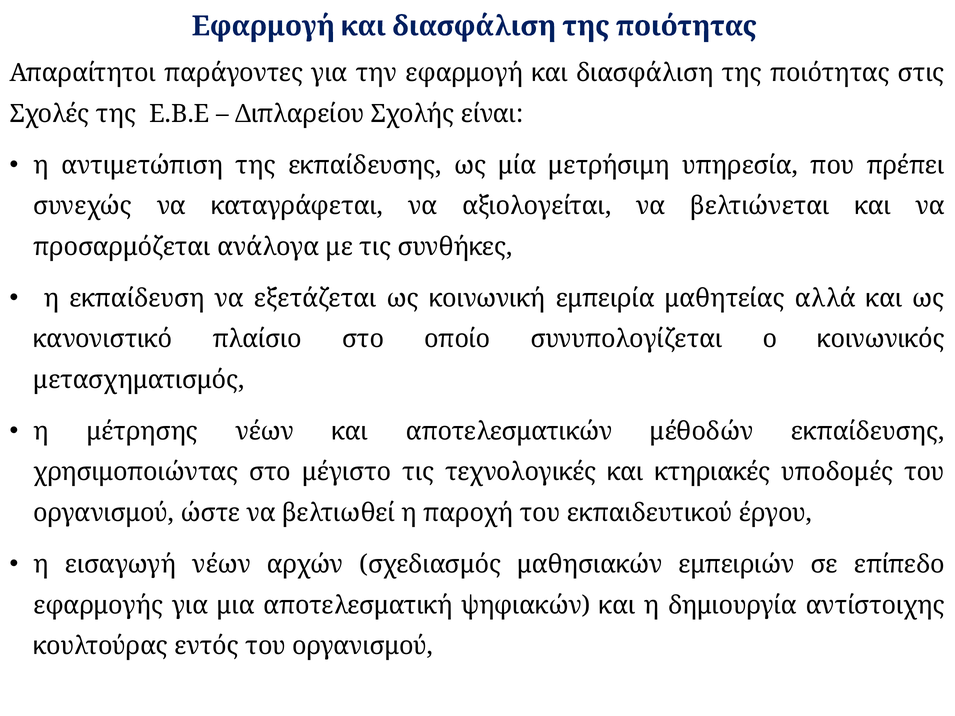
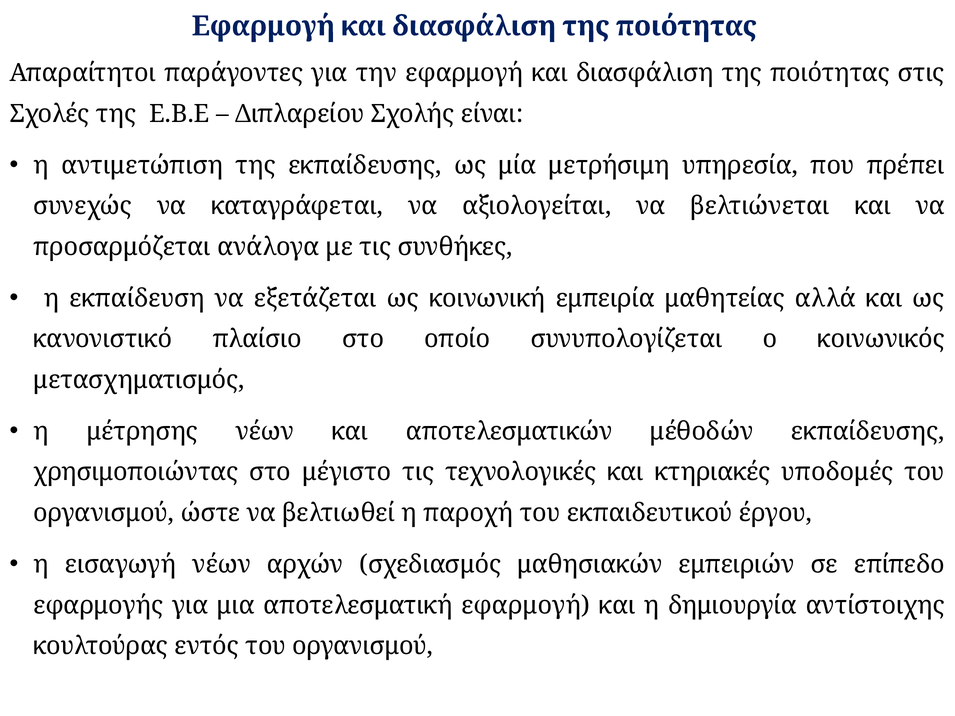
αποτελεσματική ψηφιακών: ψηφιακών -> εφαρμογή
